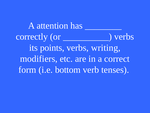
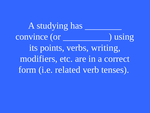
attention: attention -> studying
correctly: correctly -> convince
verbs at (124, 37): verbs -> using
bottom: bottom -> related
